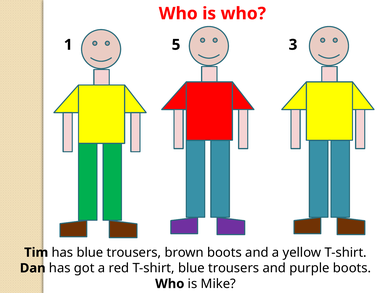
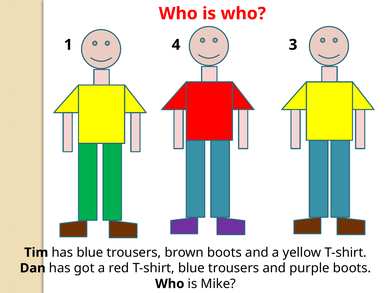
5: 5 -> 4
